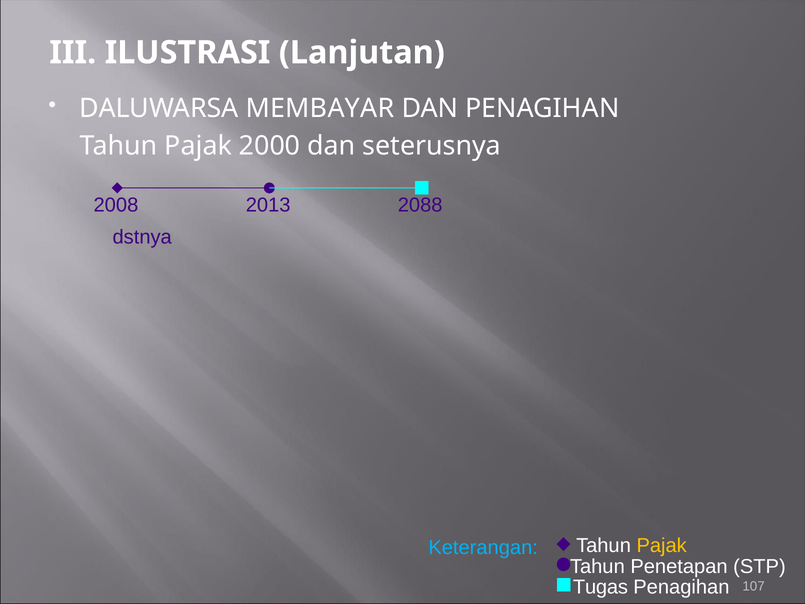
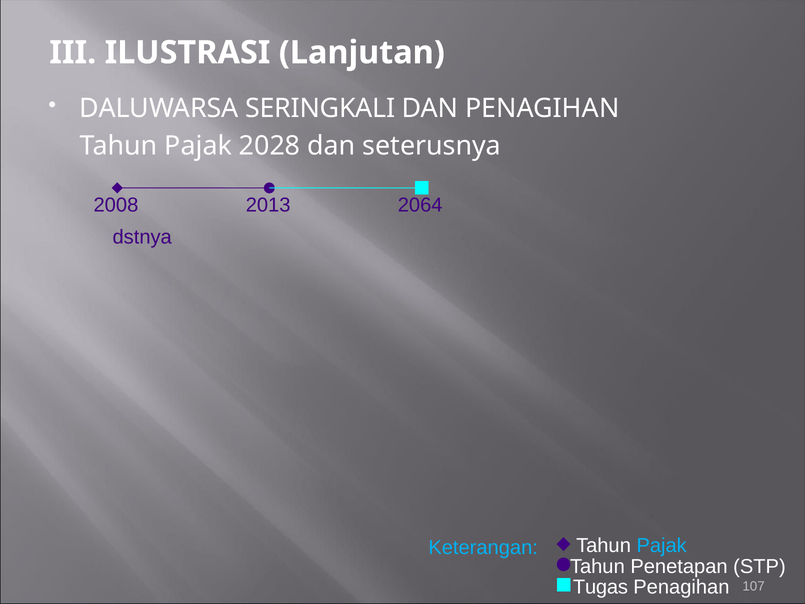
MEMBAYAR: MEMBAYAR -> SERINGKALI
2000: 2000 -> 2028
2088: 2088 -> 2064
Pajak at (662, 545) colour: yellow -> light blue
